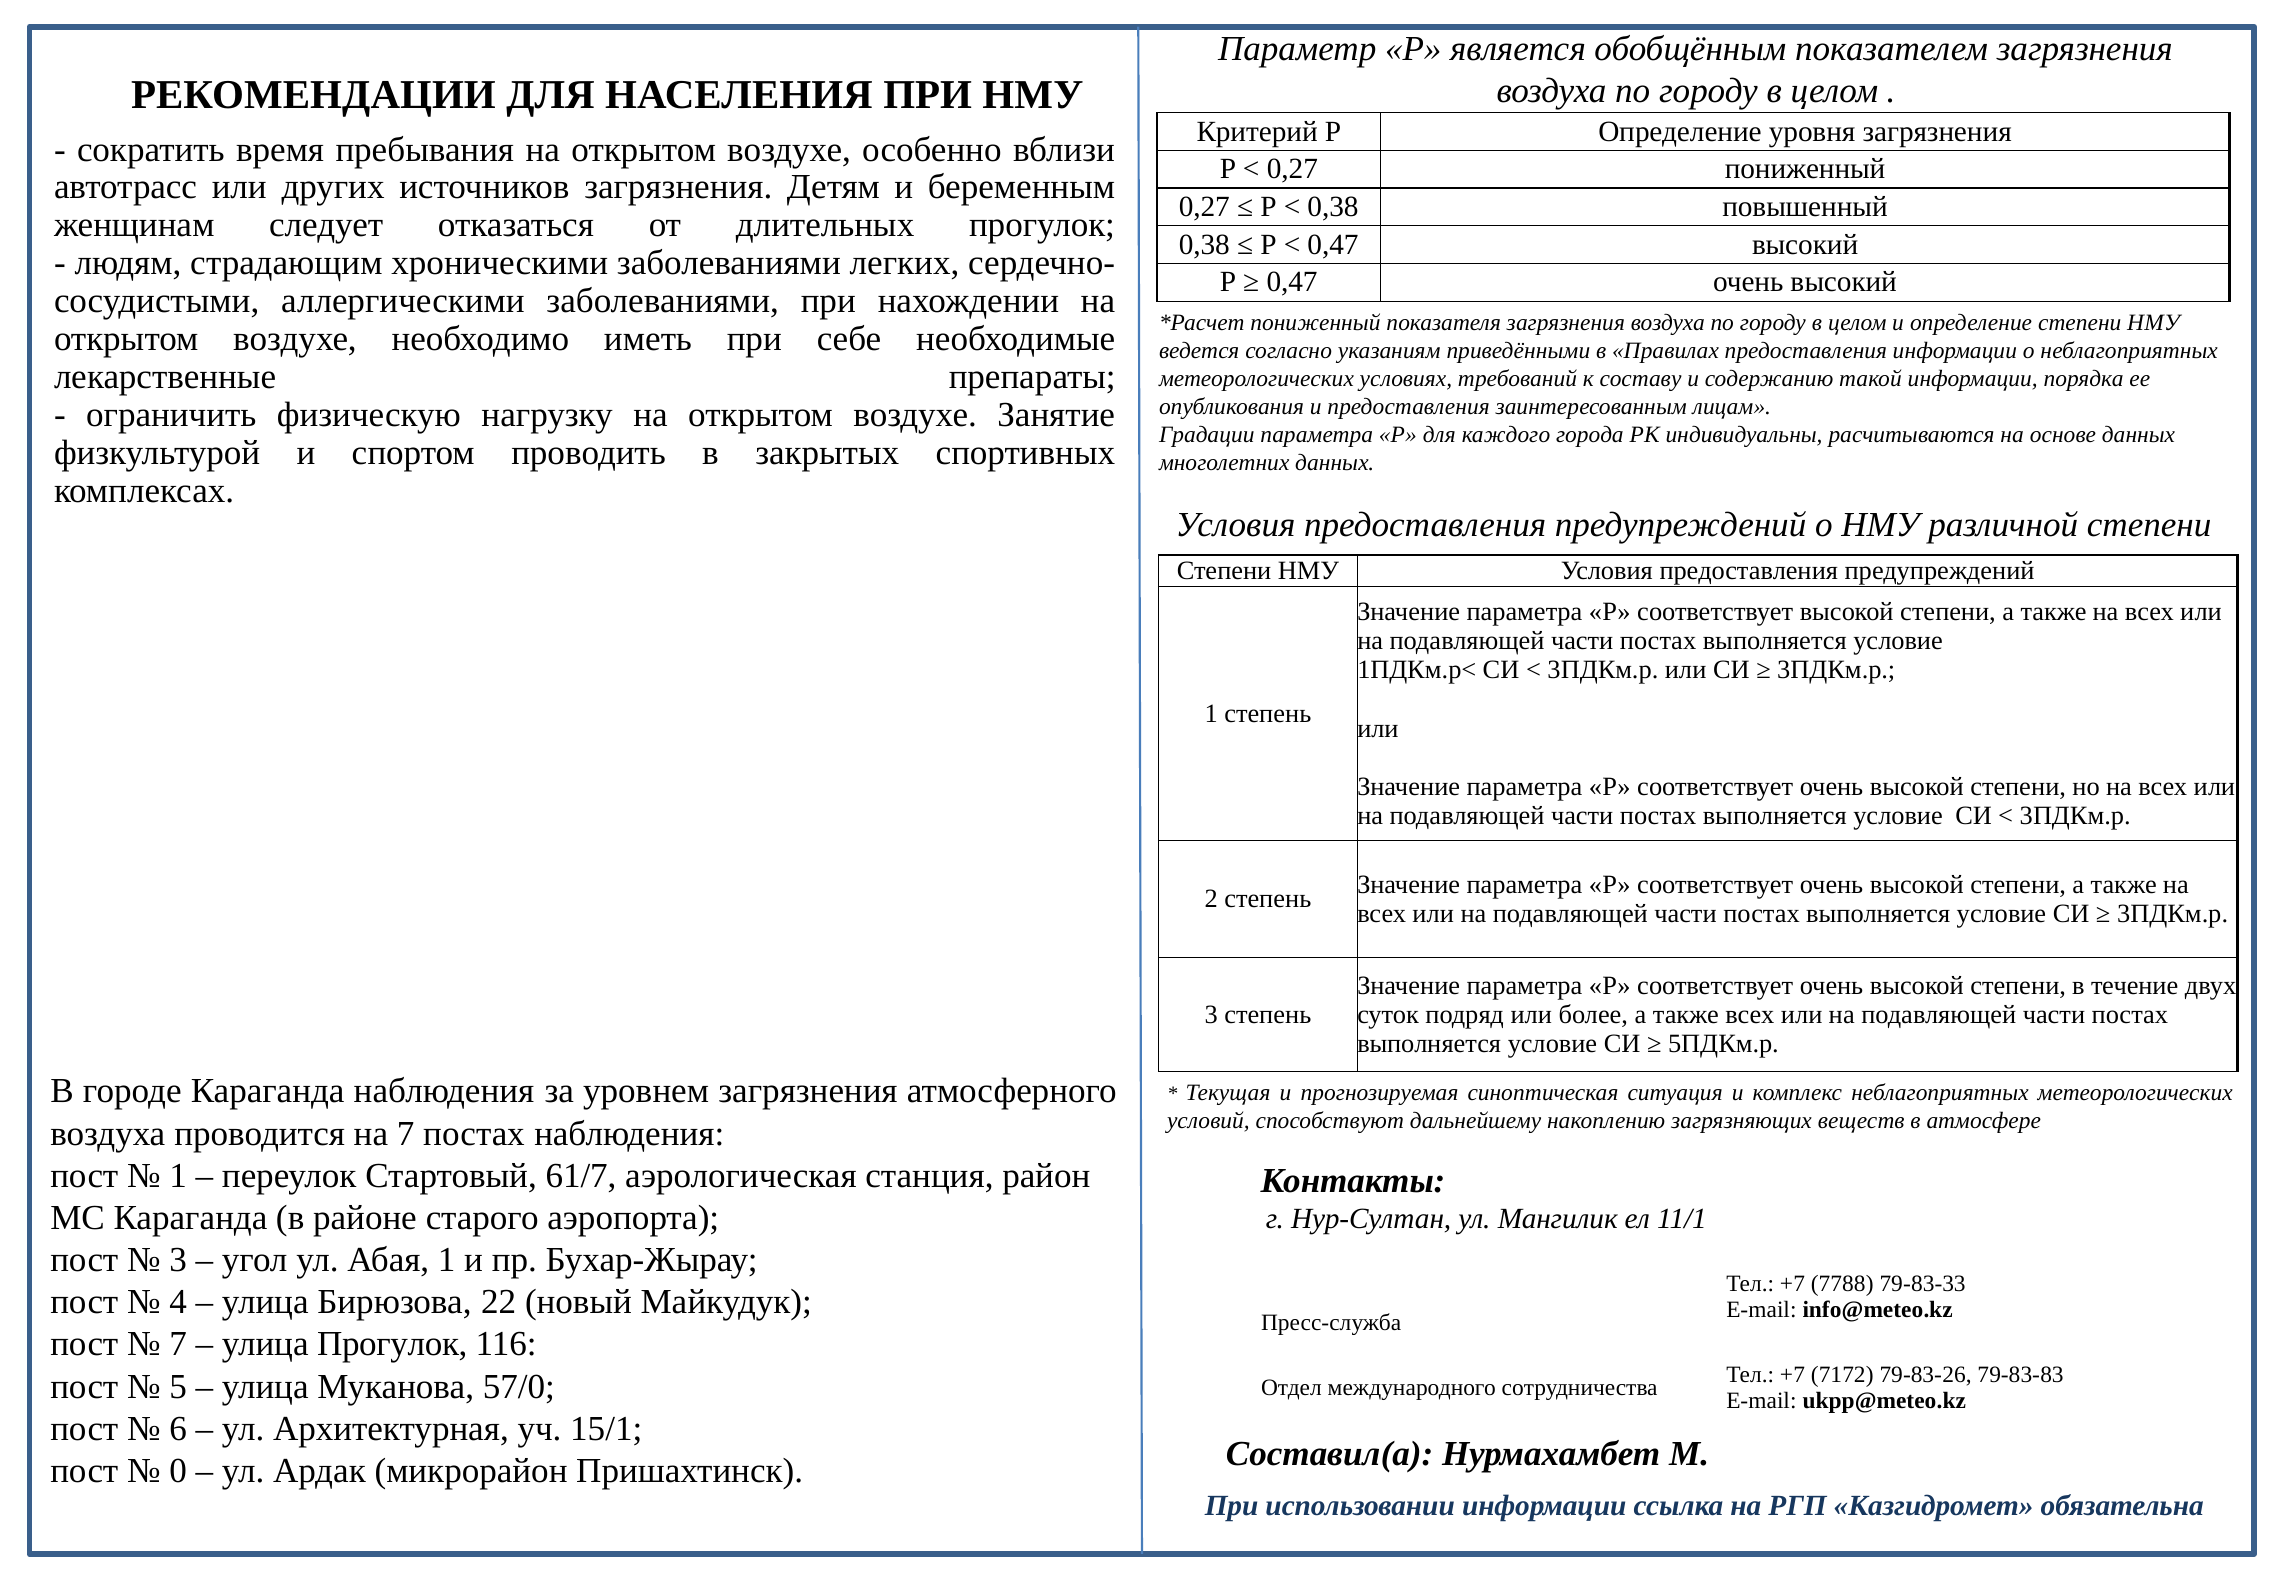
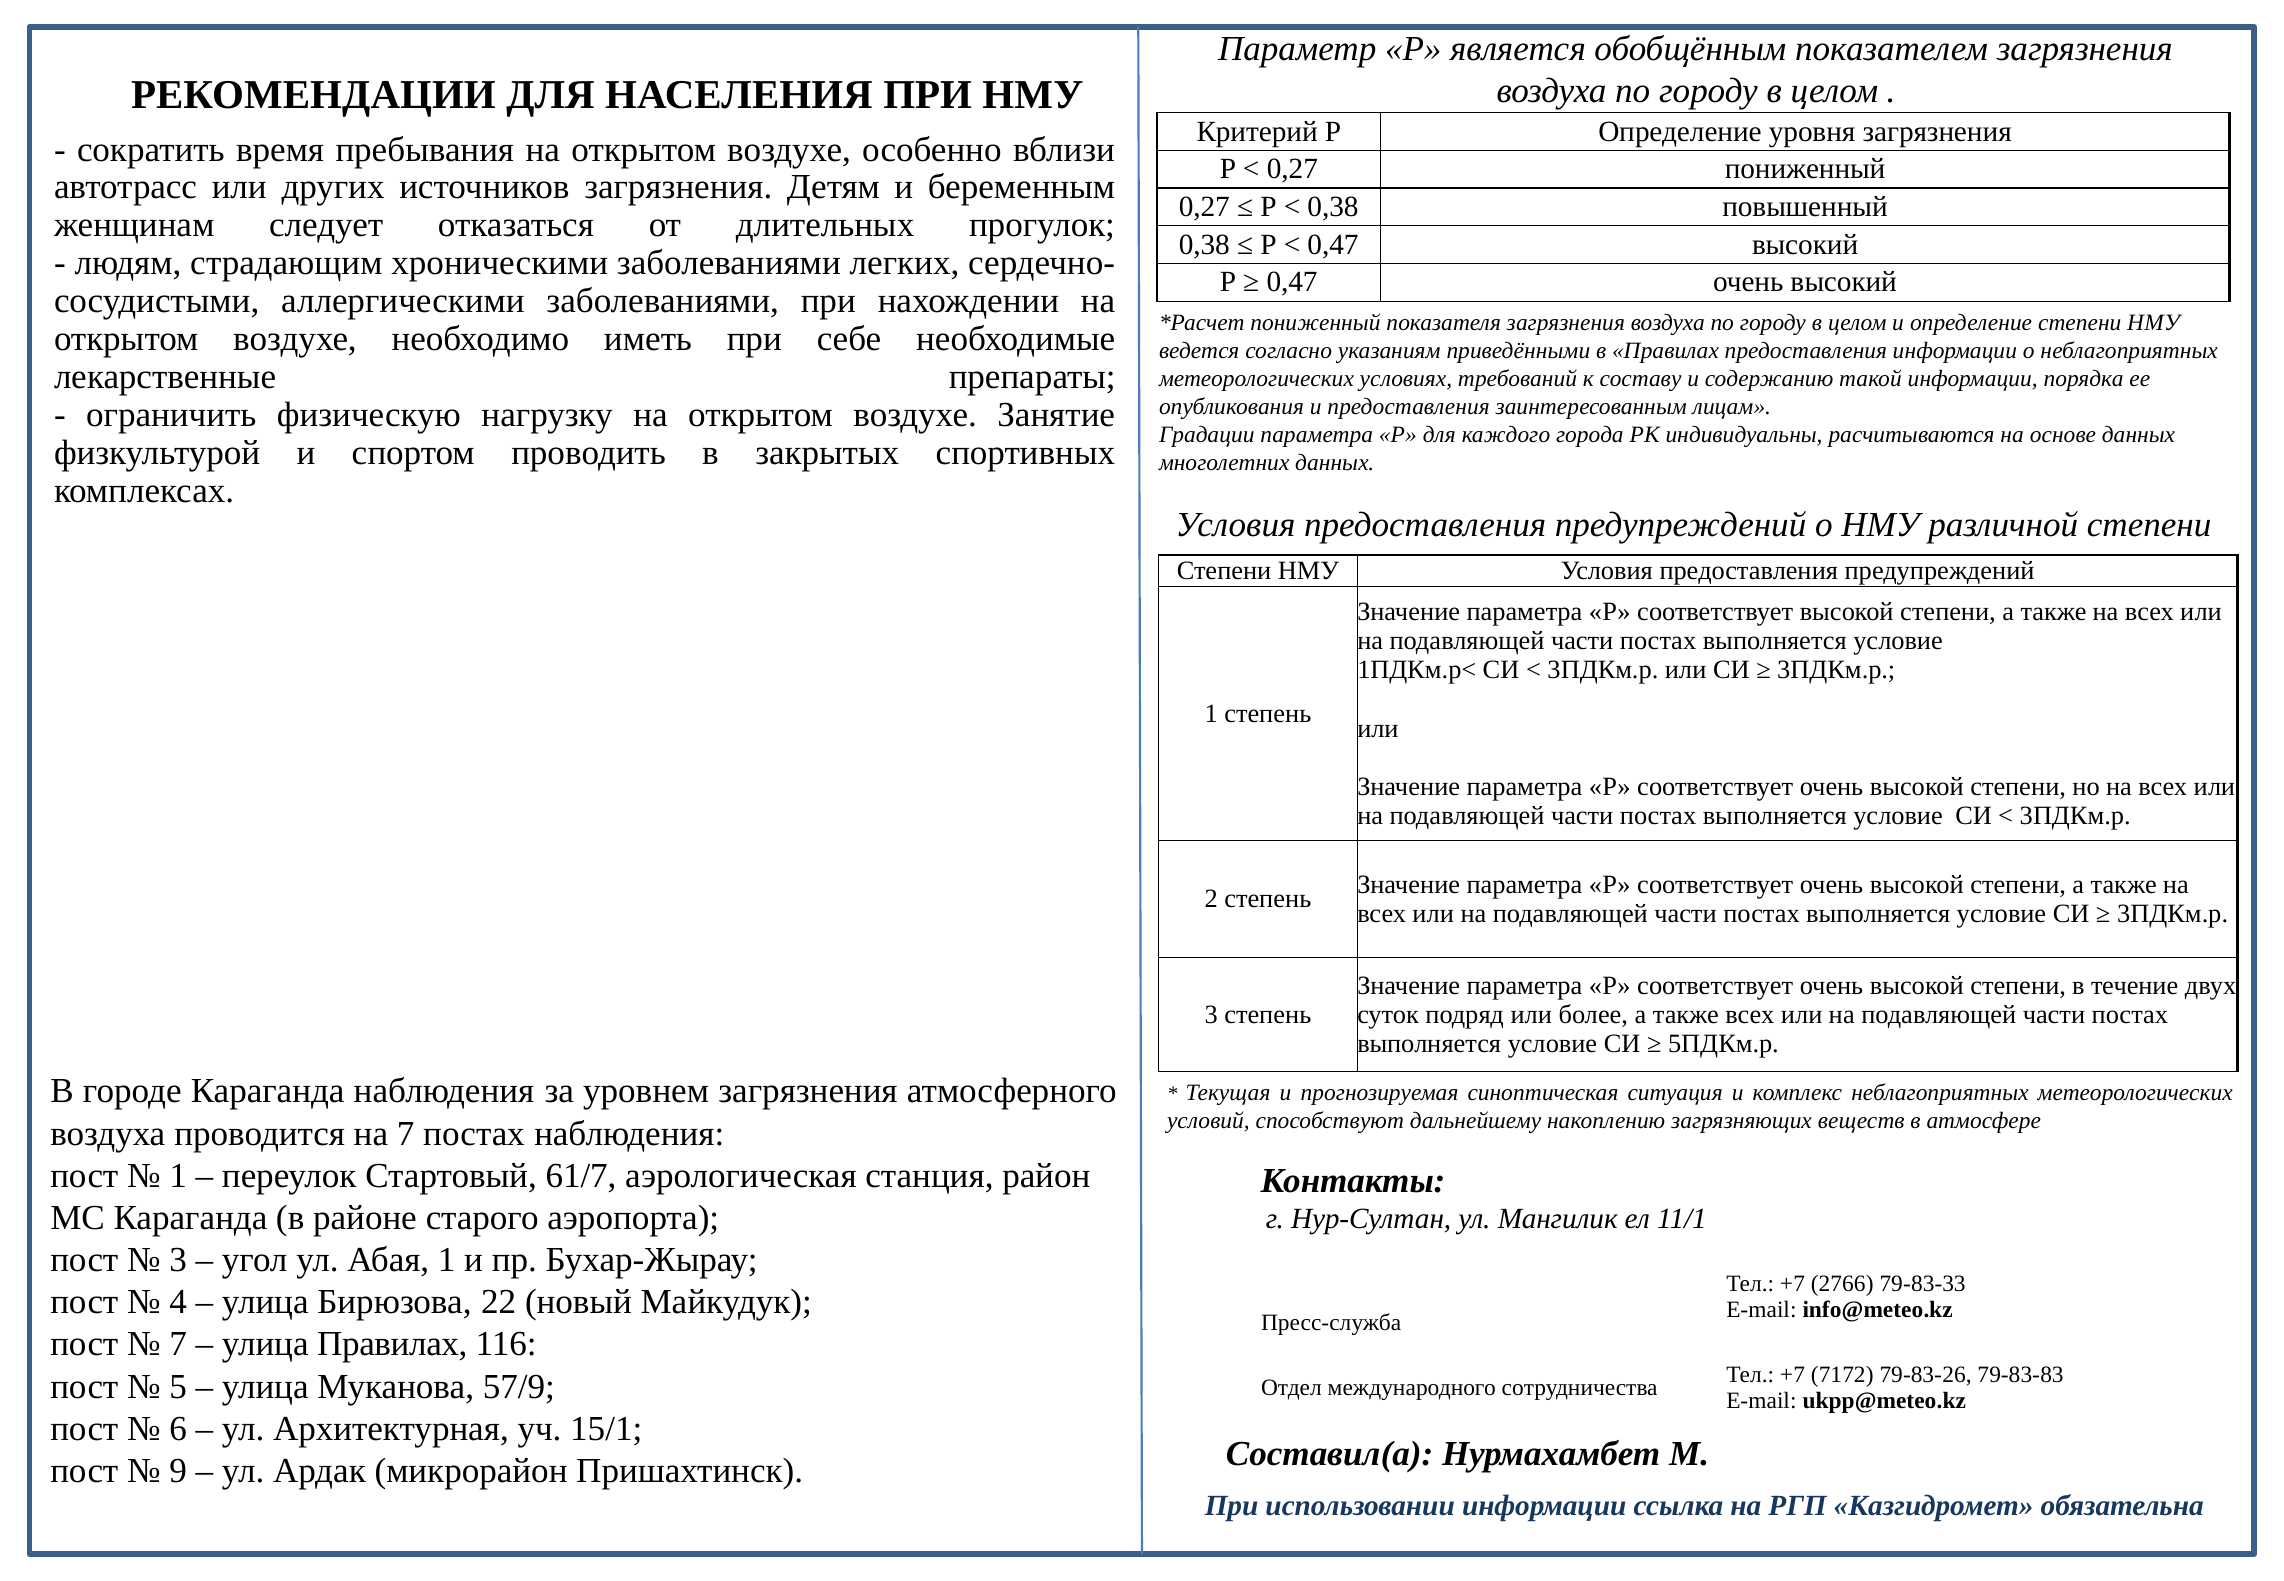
7788: 7788 -> 2766
улица Прогулок: Прогулок -> Правилах
57/0: 57/0 -> 57/9
0: 0 -> 9
